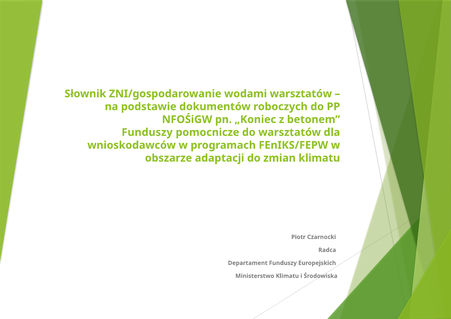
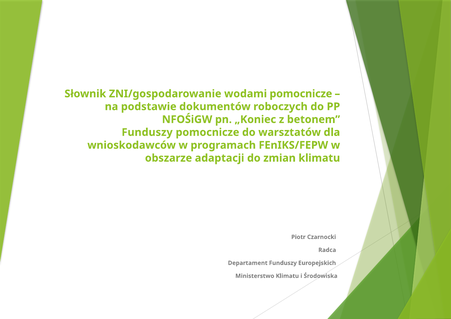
wodami warsztatów: warsztatów -> pomocnicze
